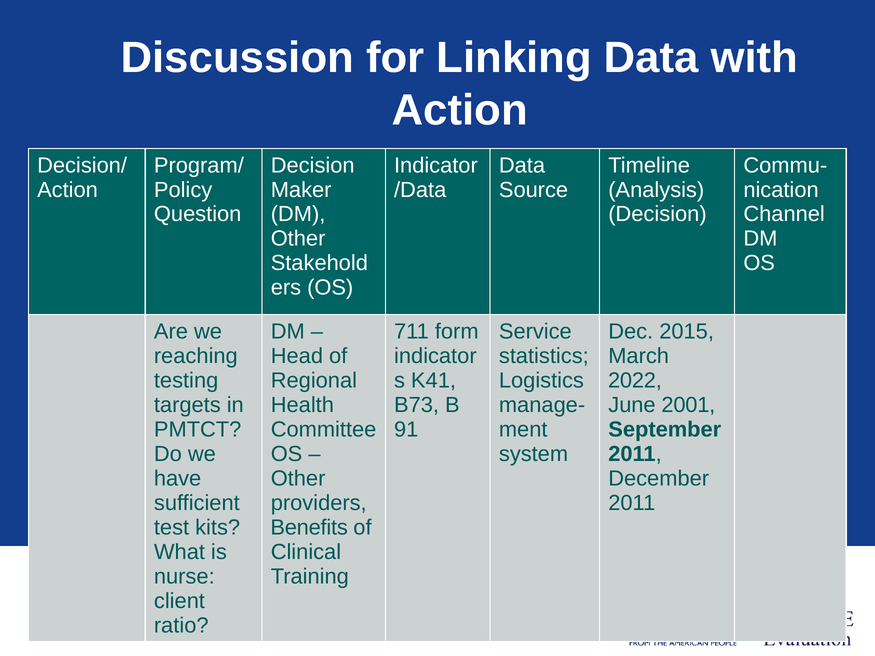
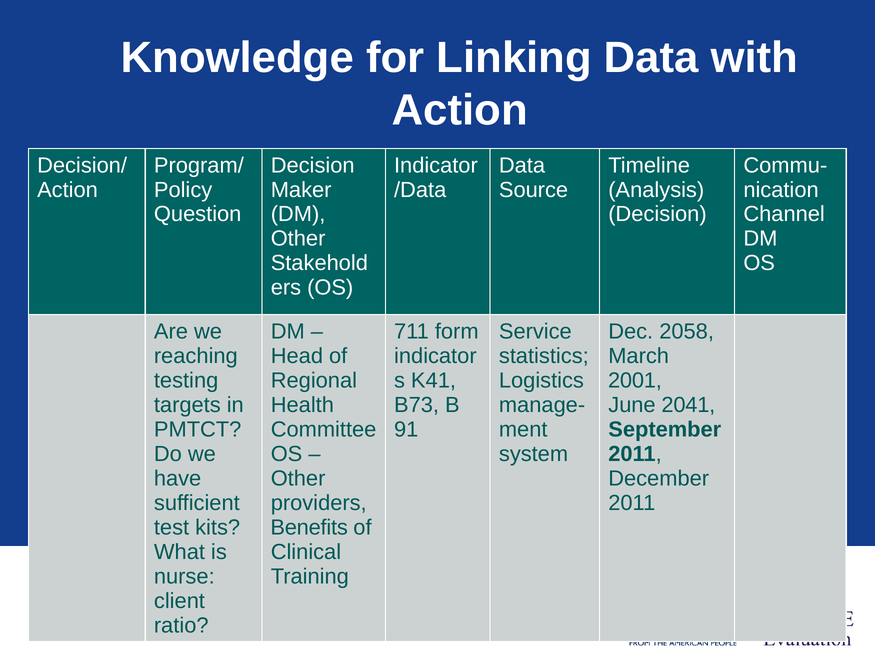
Discussion: Discussion -> Knowledge
2015: 2015 -> 2058
2022: 2022 -> 2001
2001: 2001 -> 2041
